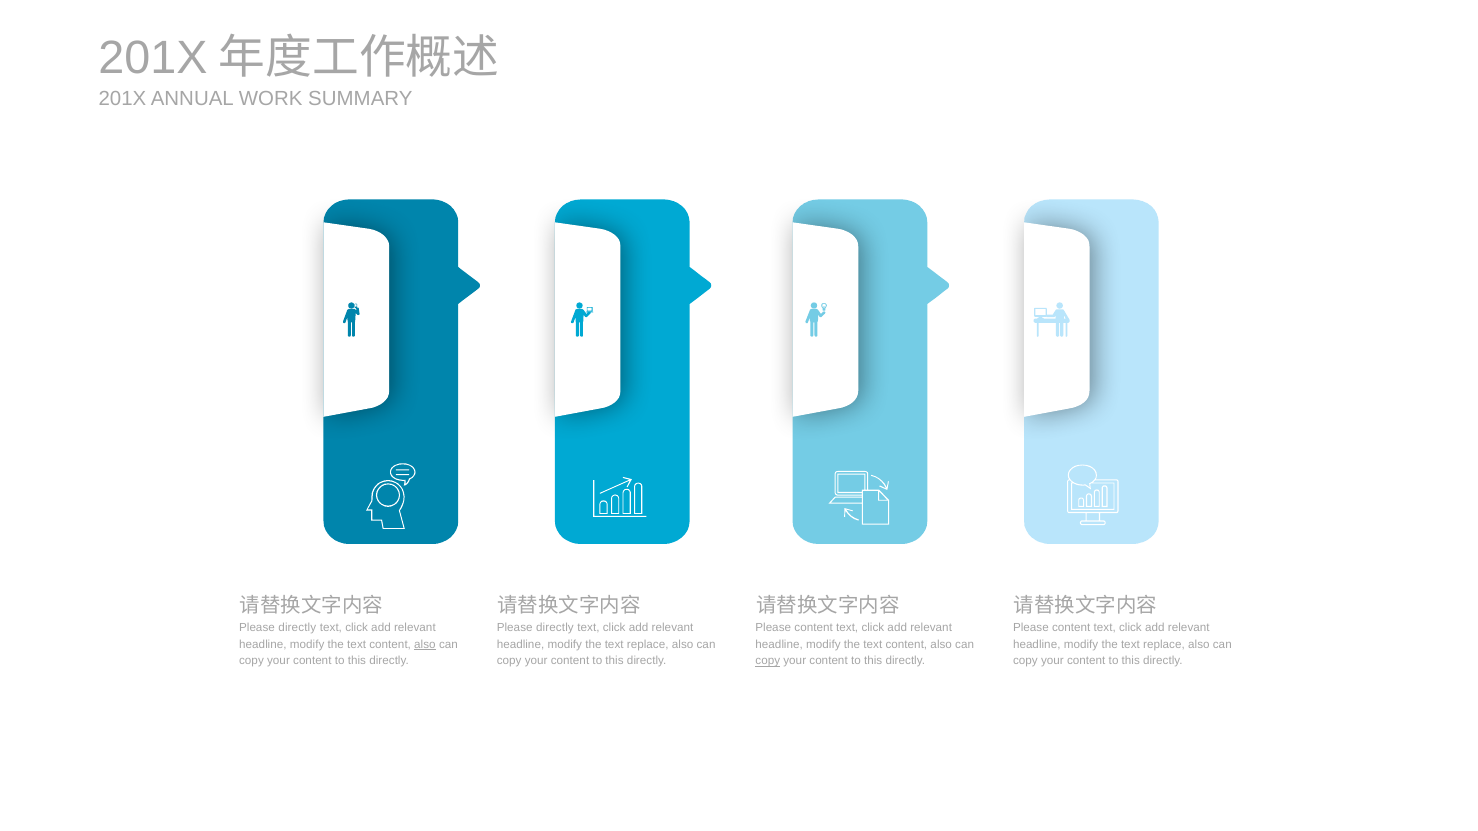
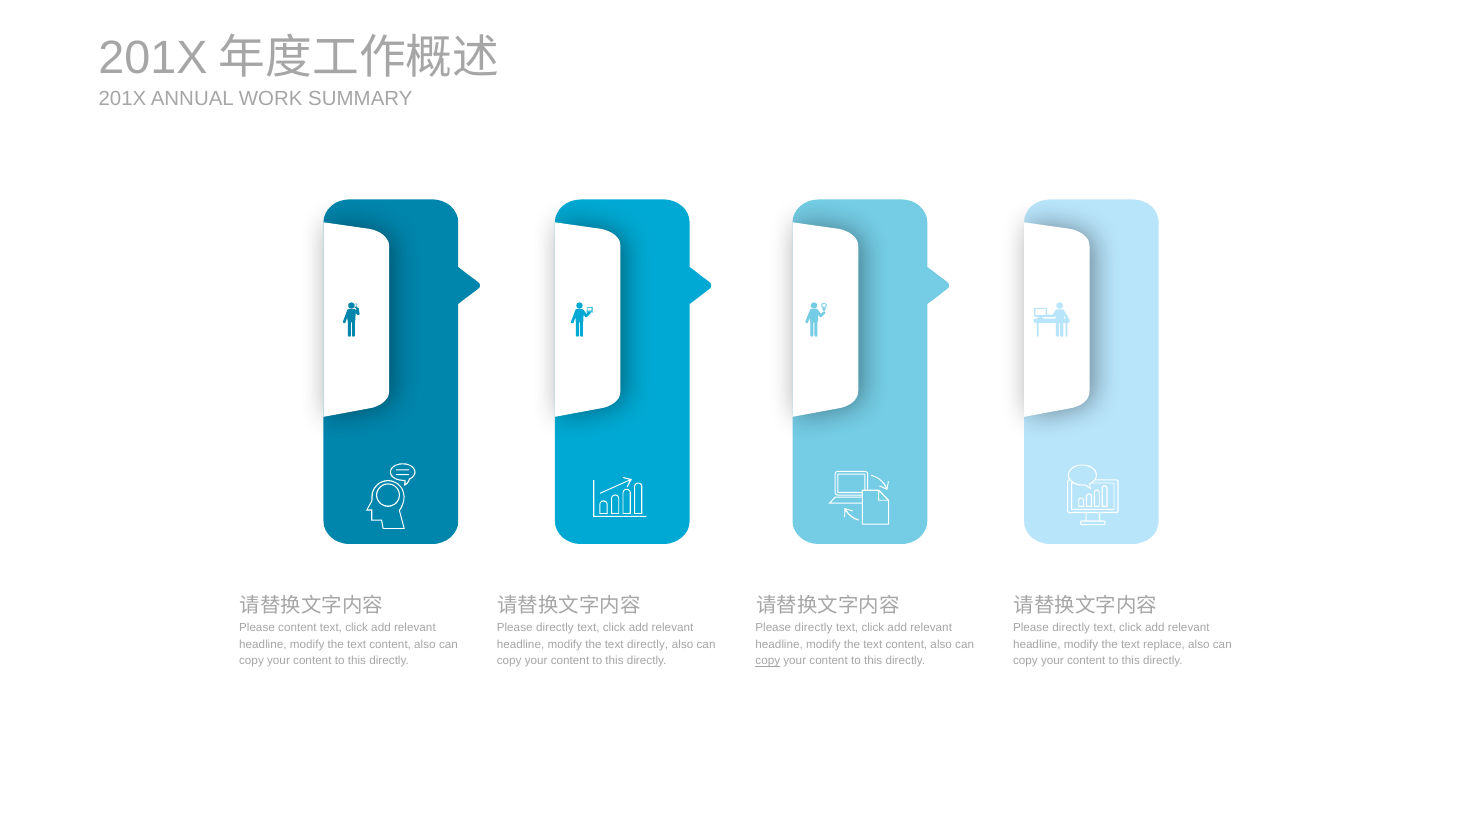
directly at (297, 628): directly -> content
content at (814, 628): content -> directly
content at (1071, 628): content -> directly
also at (425, 644) underline: present -> none
replace at (648, 644): replace -> directly
